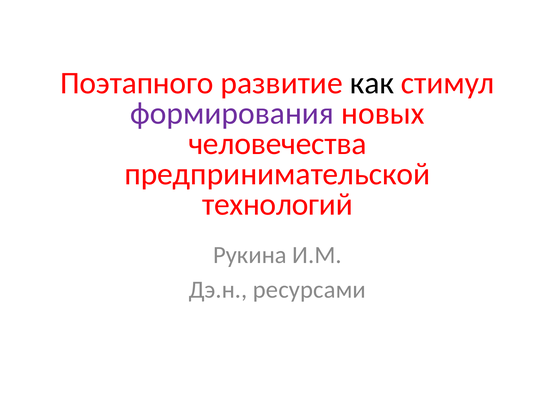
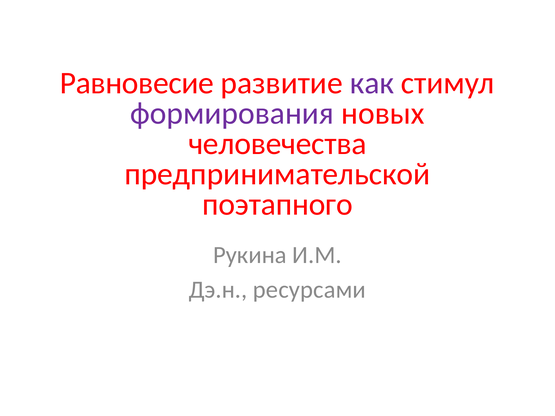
Поэтапного: Поэтапного -> Равновесие
как colour: black -> purple
технологий: технологий -> поэтапного
